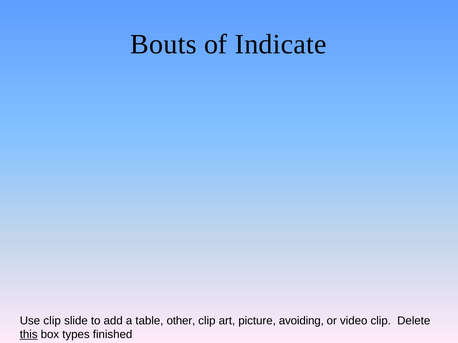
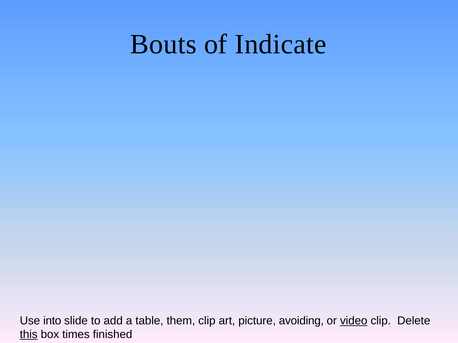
Use clip: clip -> into
other: other -> them
video underline: none -> present
types: types -> times
